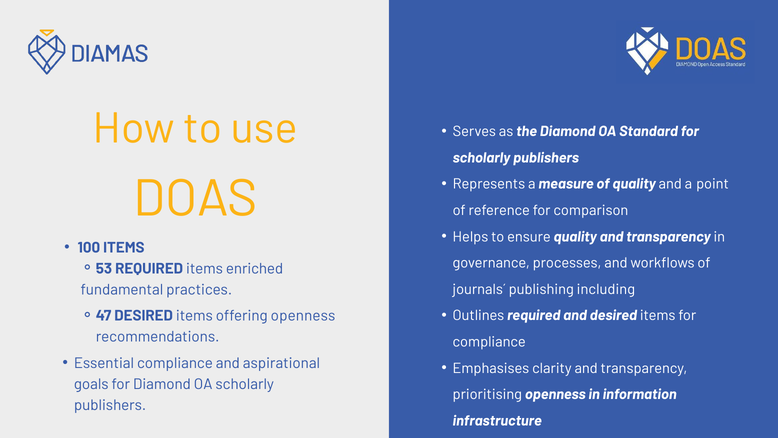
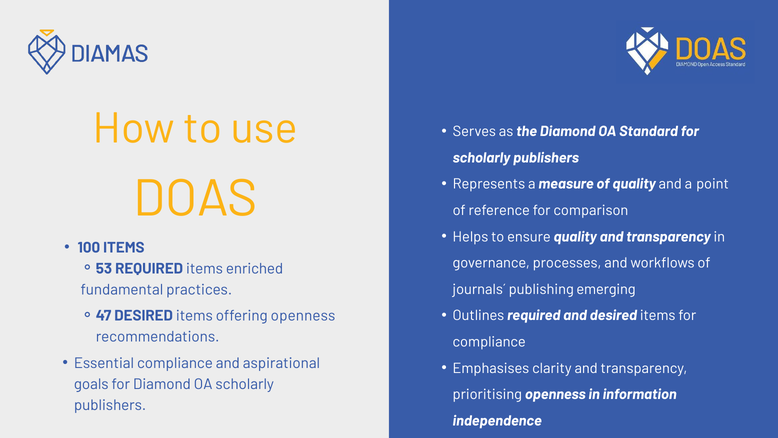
including: including -> emerging
infrastructure: infrastructure -> independence
